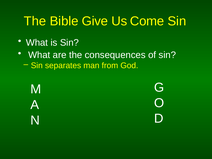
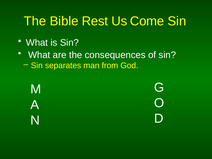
Give: Give -> Rest
